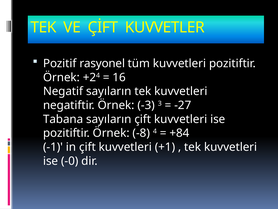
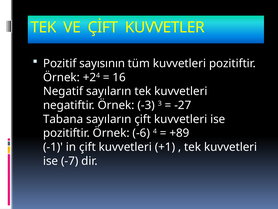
rasyonel: rasyonel -> sayısının
-8: -8 -> -6
+84: +84 -> +89
-0: -0 -> -7
